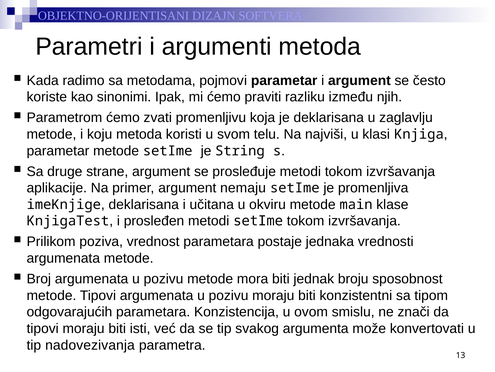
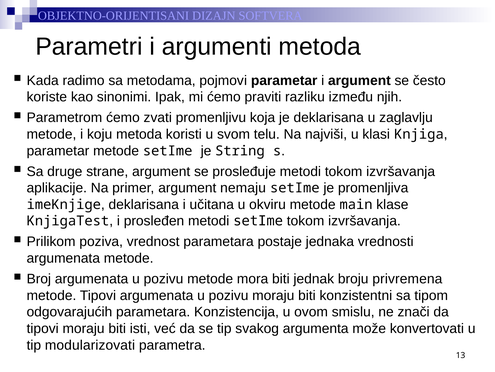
sposobnost: sposobnost -> privremena
nadovezivanja: nadovezivanja -> modularizovati
